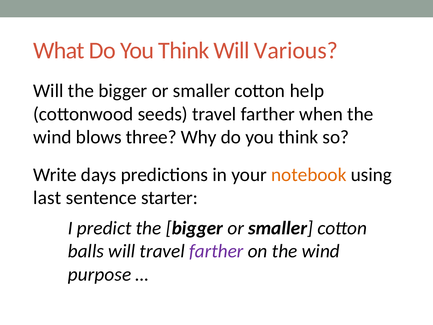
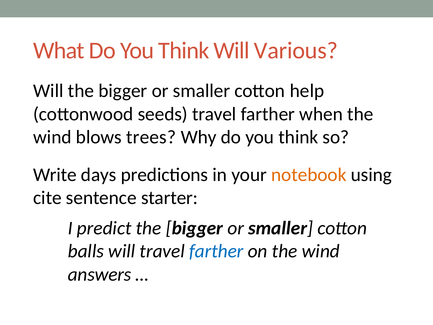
three: three -> trees
last: last -> cite
farther at (216, 251) colour: purple -> blue
purpose: purpose -> answers
